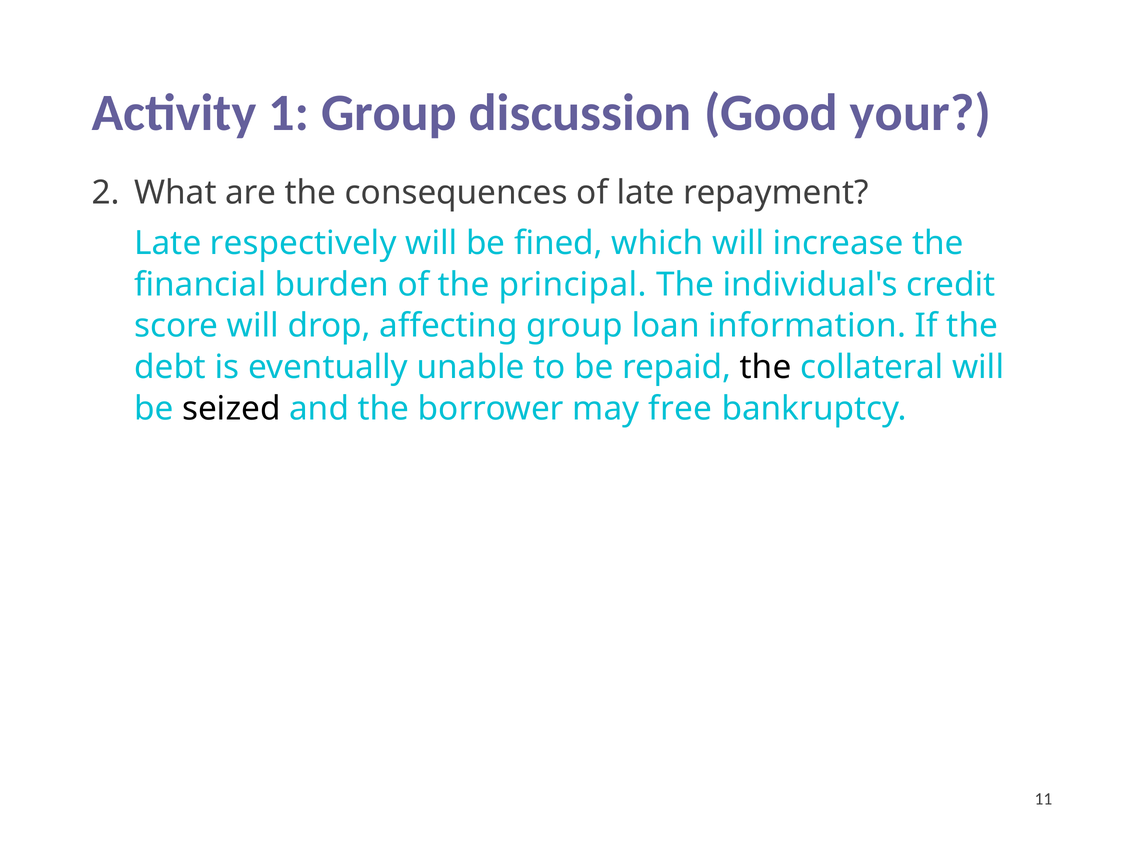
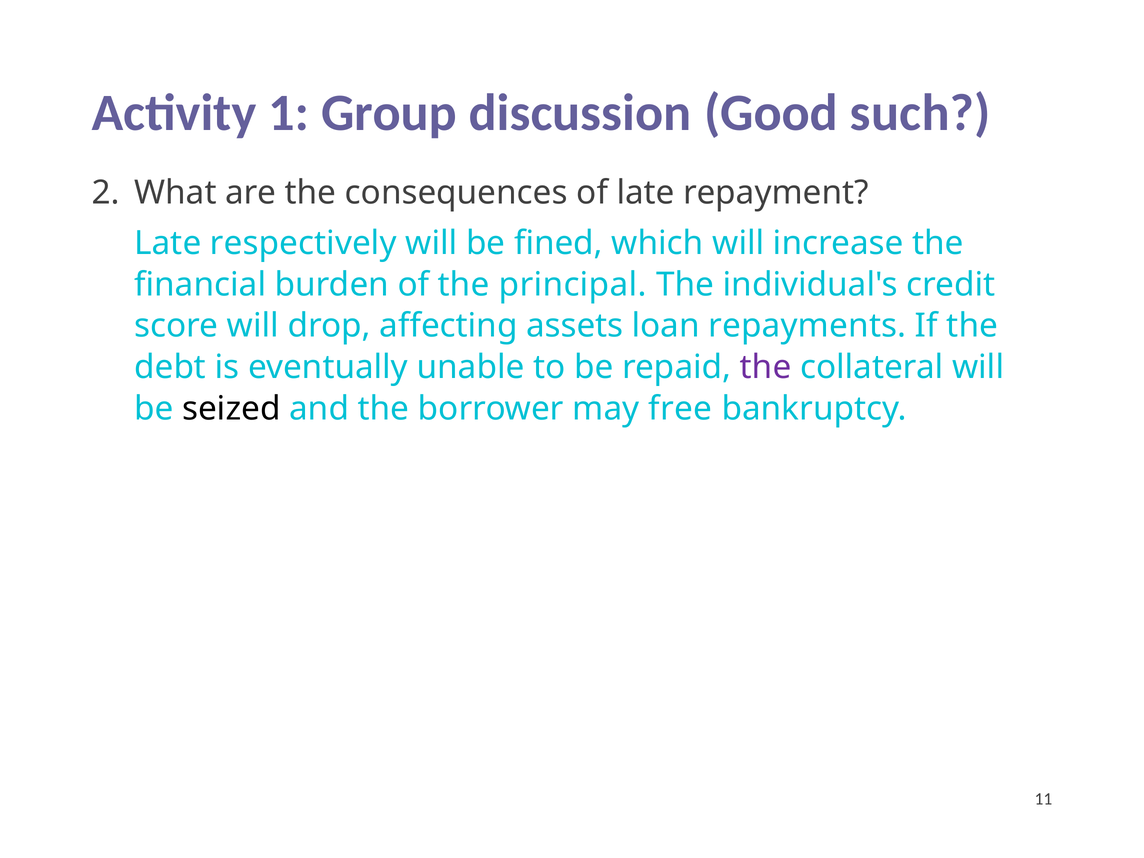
your: your -> such
affecting group: group -> assets
information: information -> repayments
the at (766, 367) colour: black -> purple
